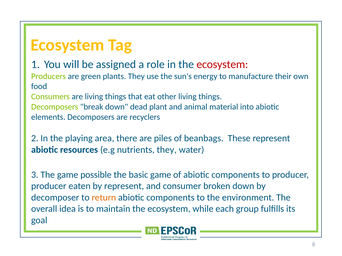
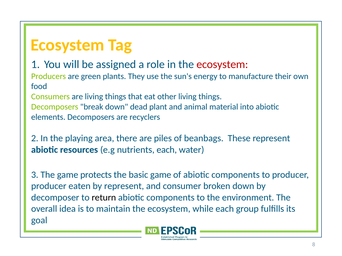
nutrients they: they -> each
possible: possible -> protects
return colour: orange -> black
